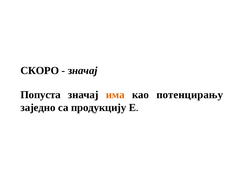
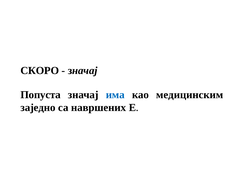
има colour: orange -> blue
потенцирању: потенцирању -> медицинским
продукцију: продукцију -> навршених
